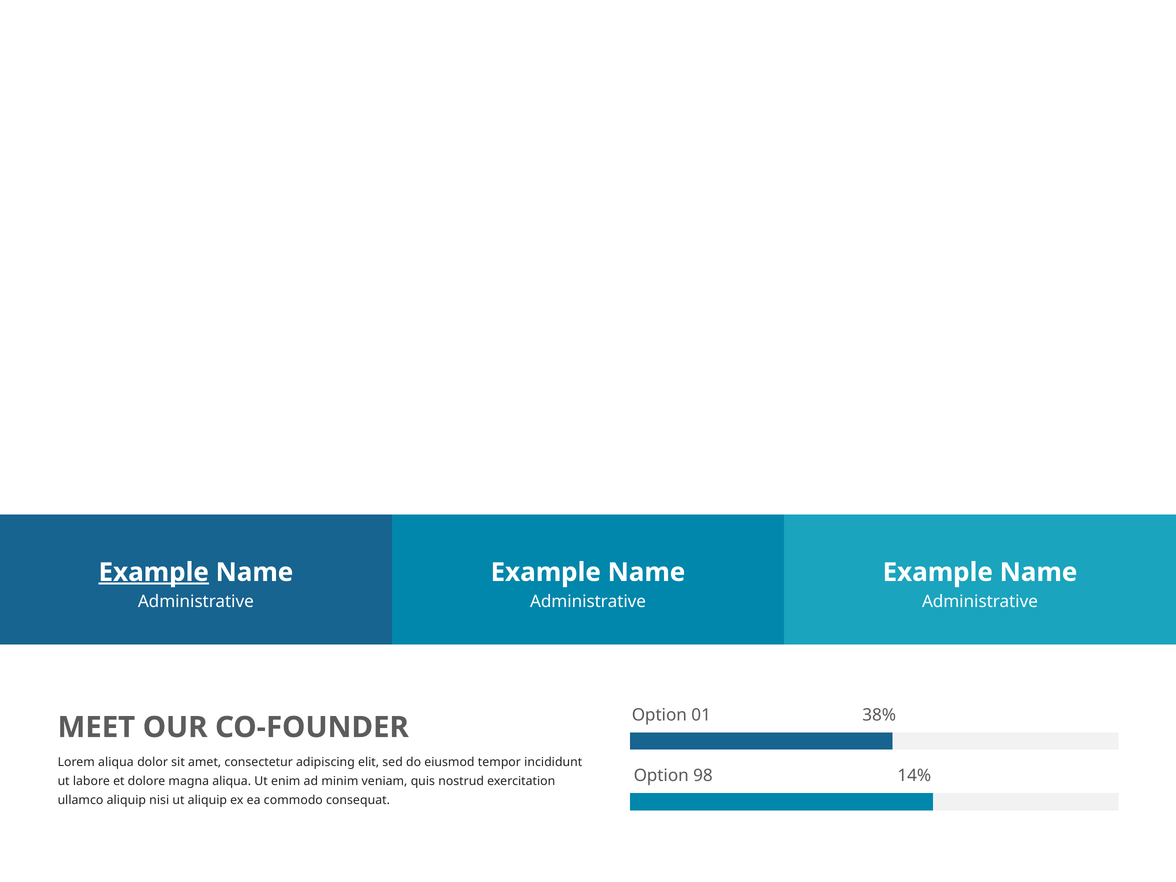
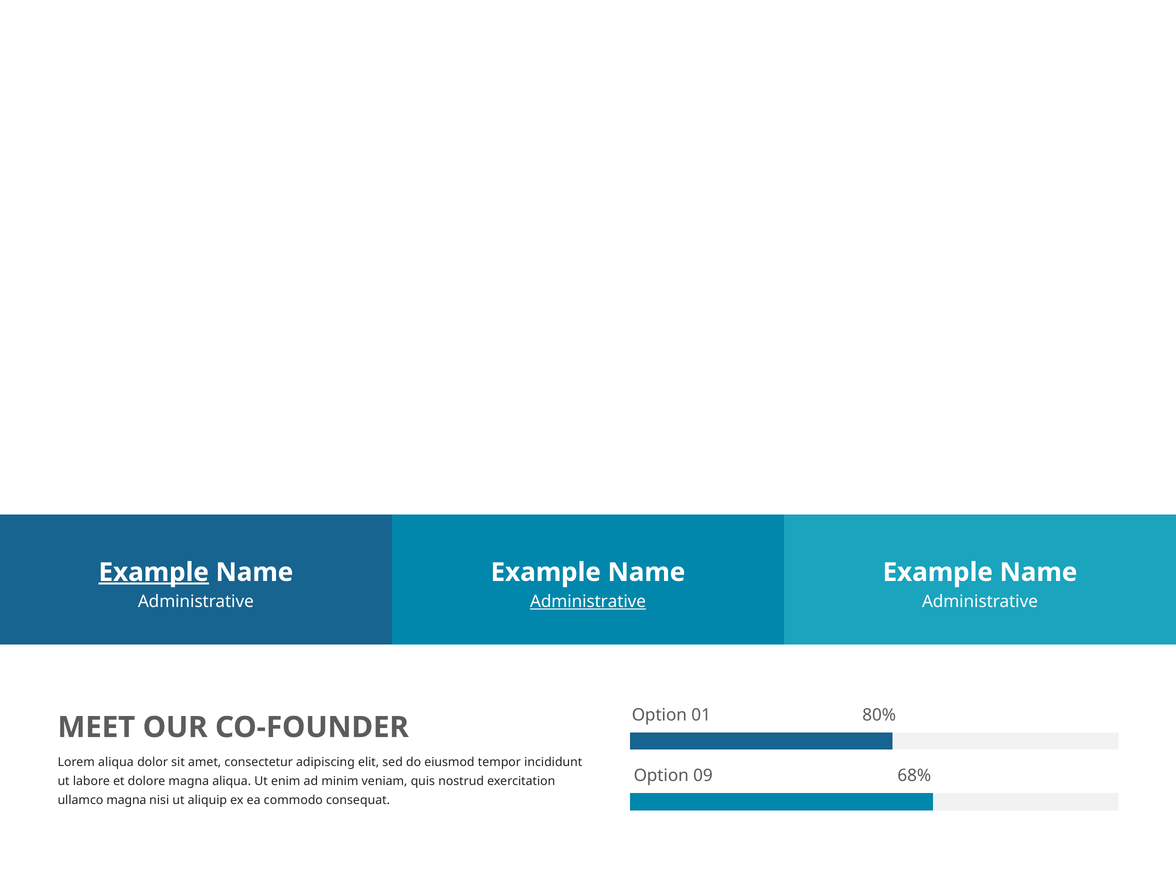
Administrative at (588, 602) underline: none -> present
38%: 38% -> 80%
98: 98 -> 09
14%: 14% -> 68%
ullamco aliquip: aliquip -> magna
